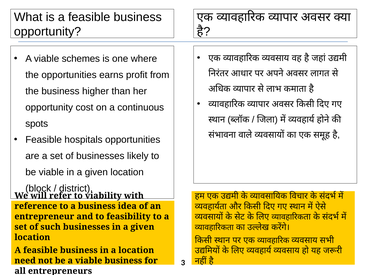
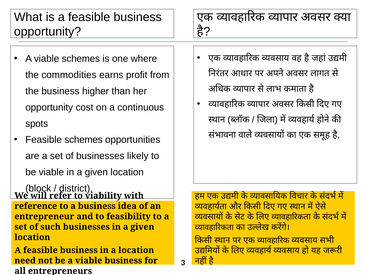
the opportunities: opportunities -> commodities
Feasible hospitals: hospitals -> schemes
